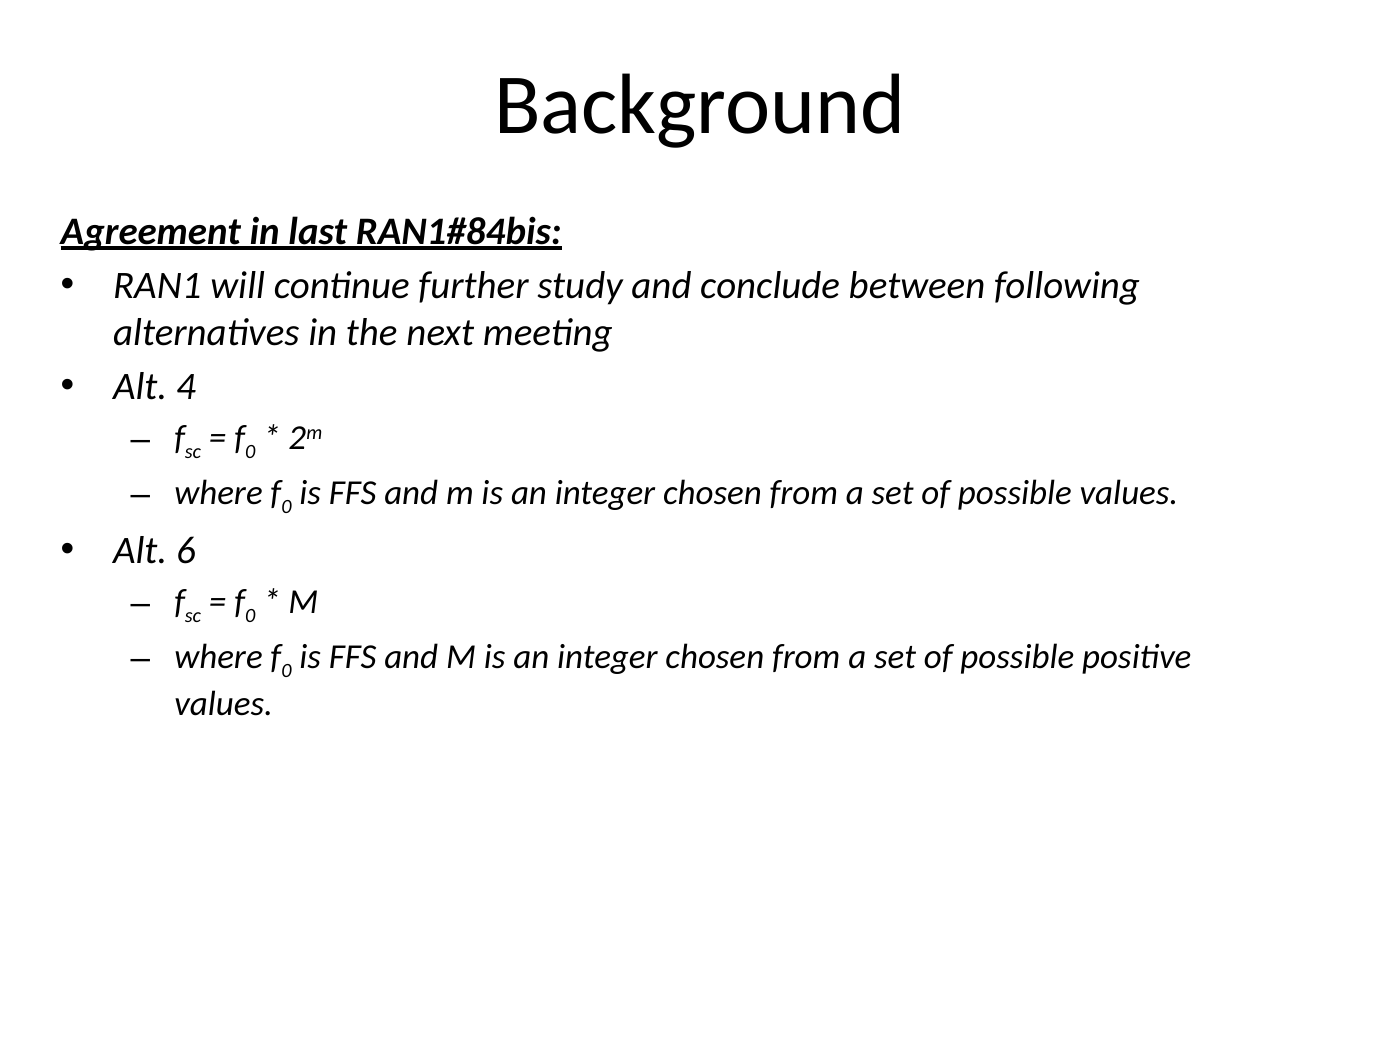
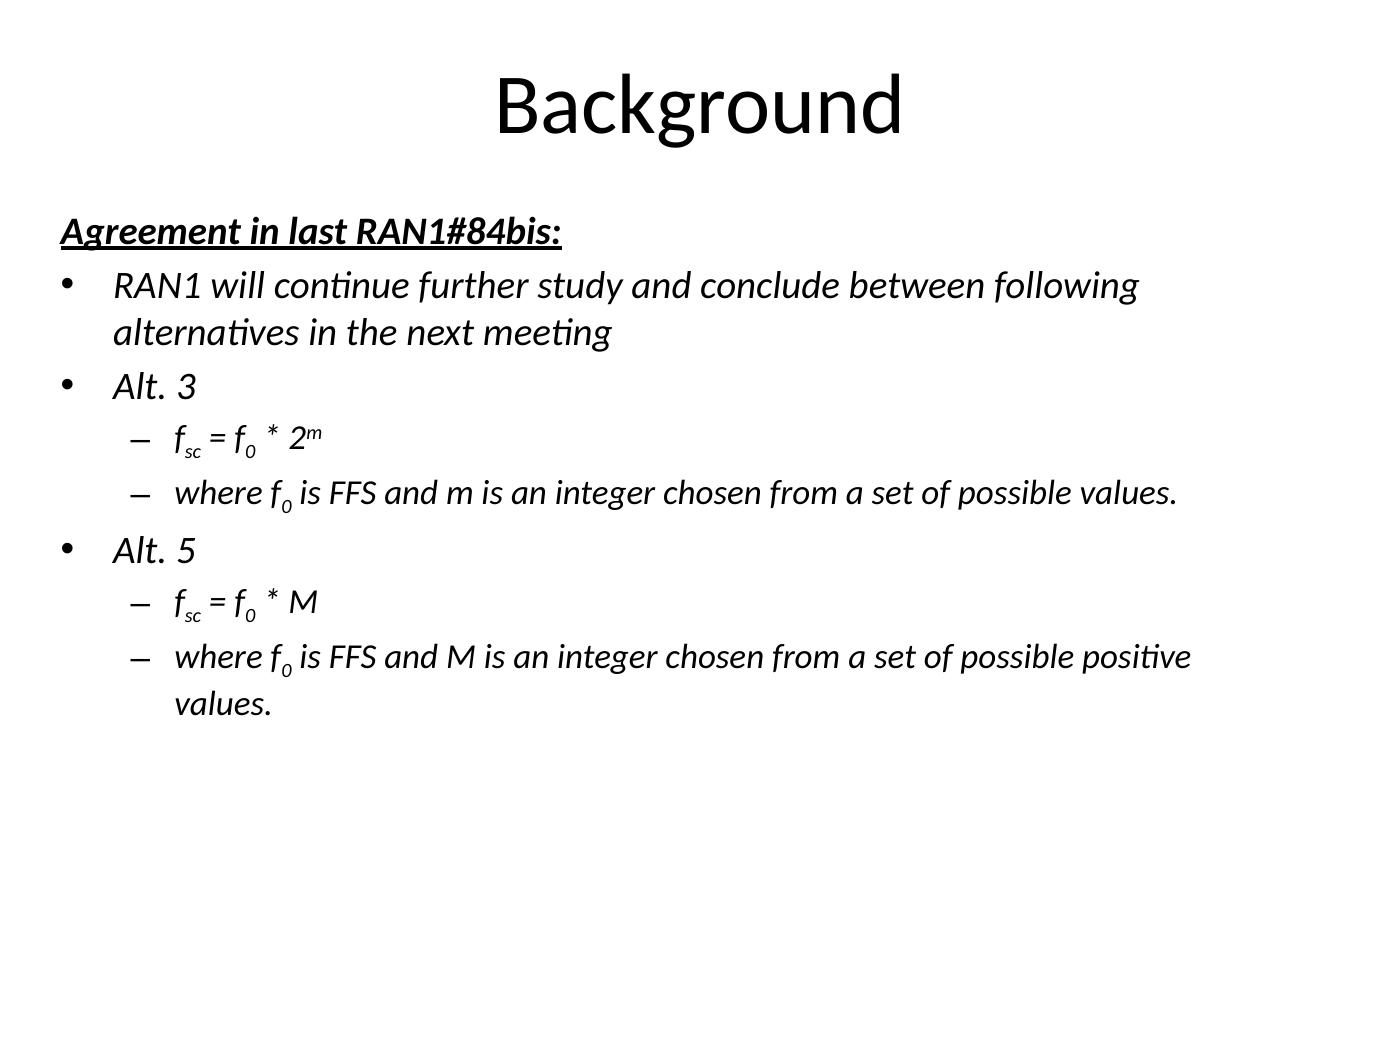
4: 4 -> 3
6: 6 -> 5
